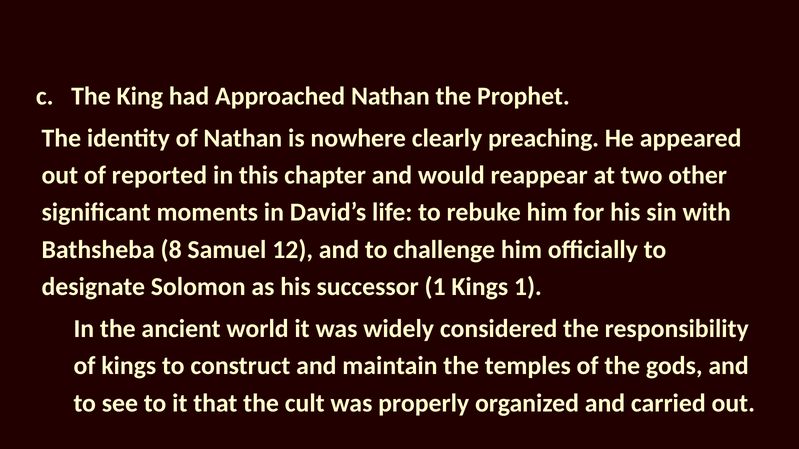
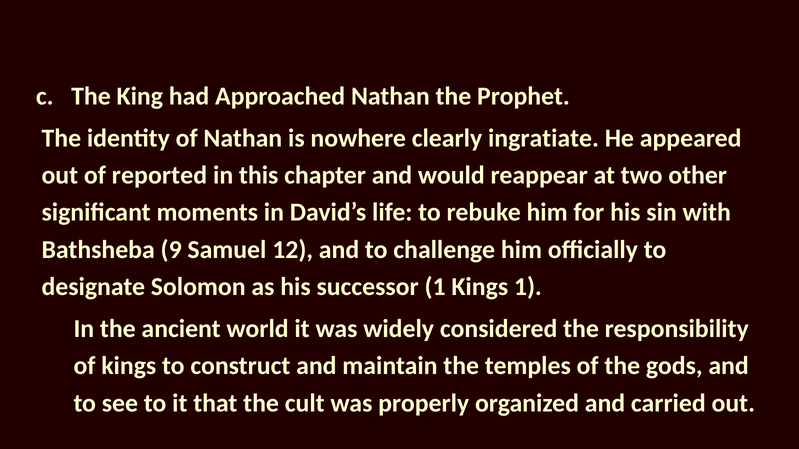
preaching: preaching -> ingratiate
8: 8 -> 9
